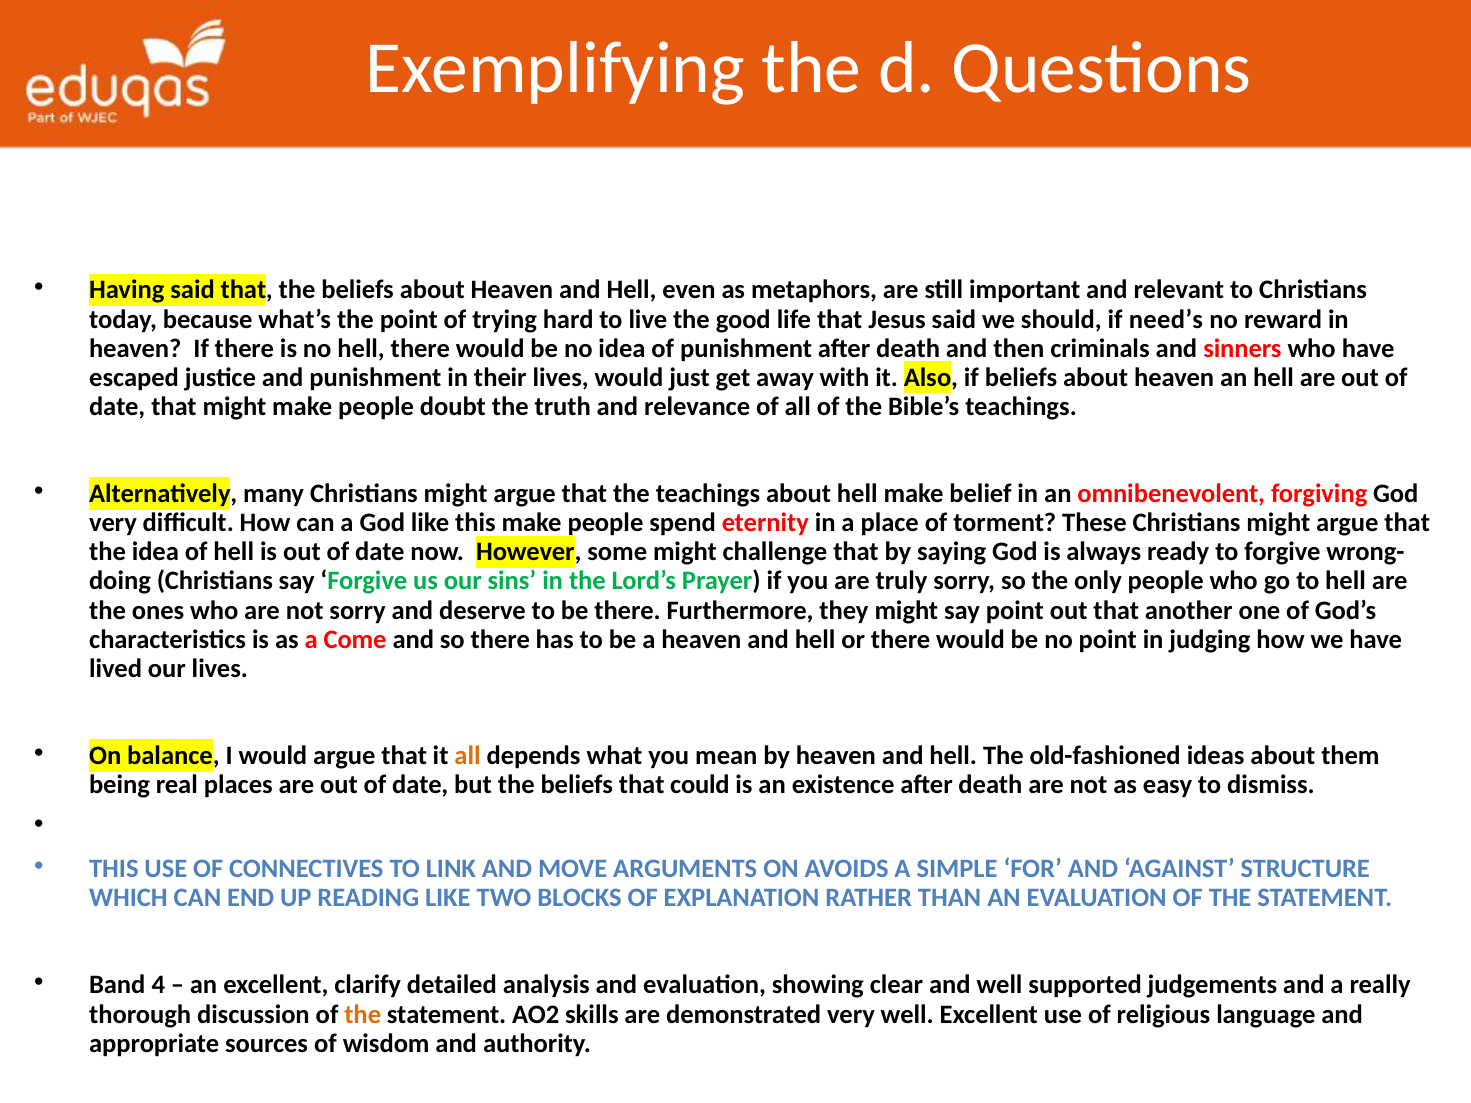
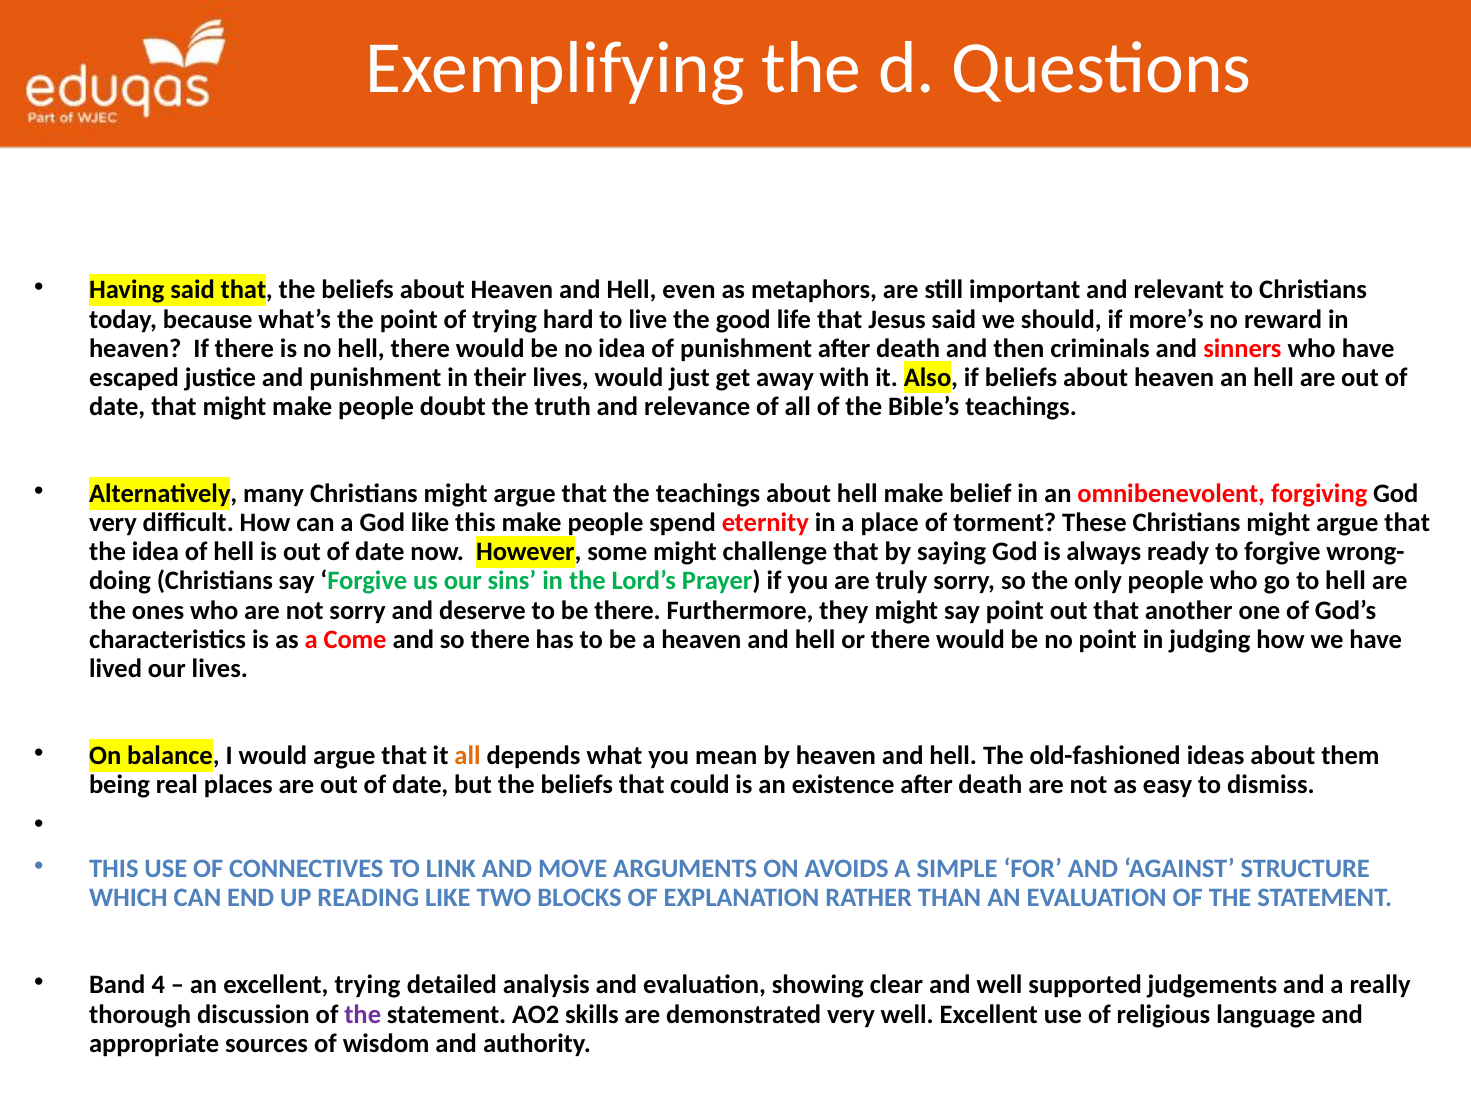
need’s: need’s -> more’s
excellent clarify: clarify -> trying
the at (363, 1015) colour: orange -> purple
